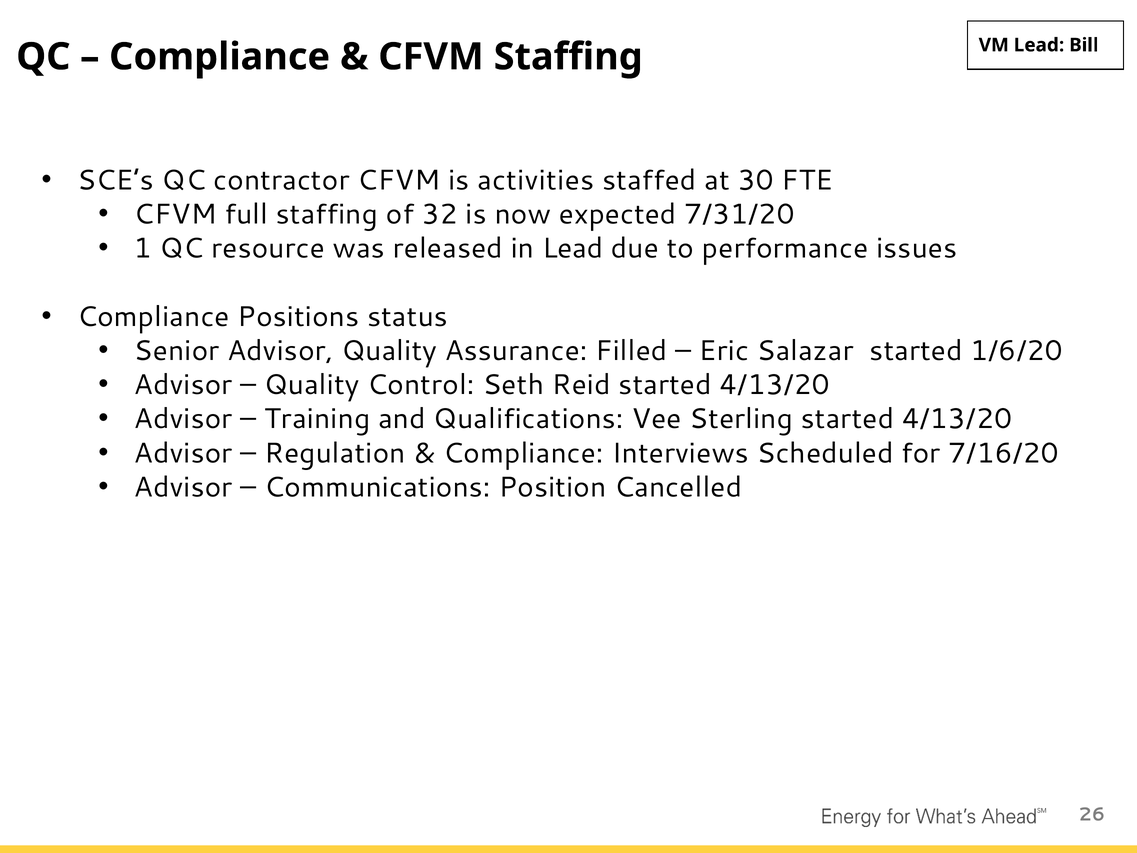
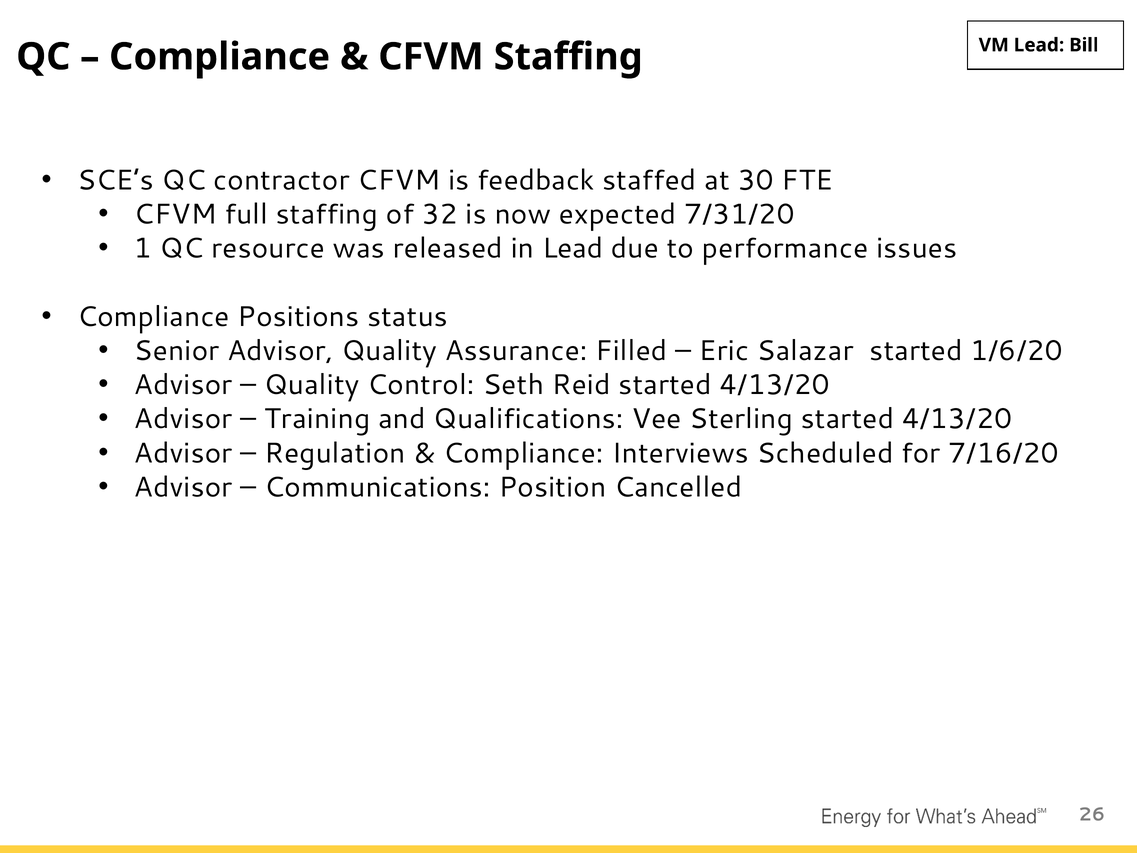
activities: activities -> feedback
